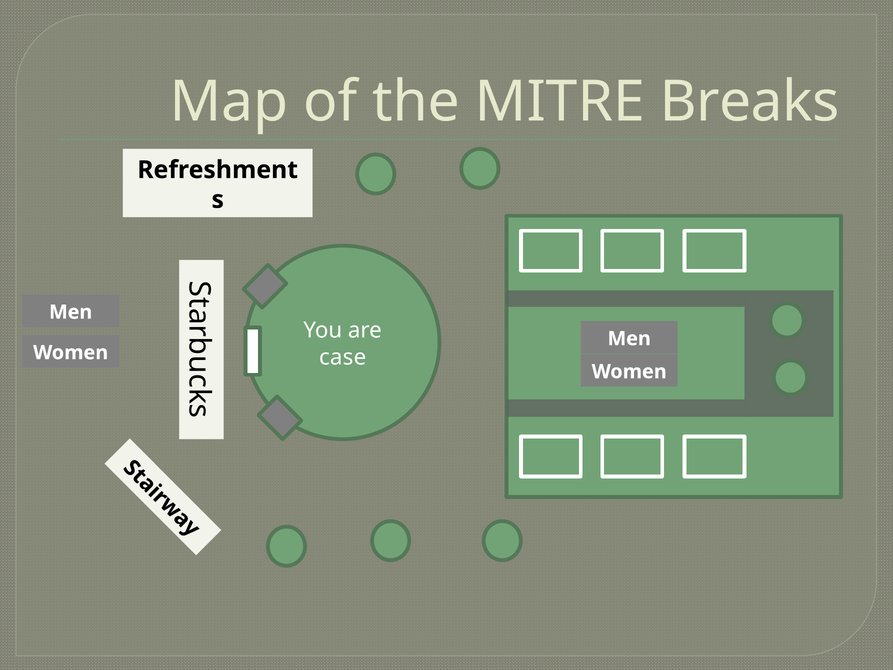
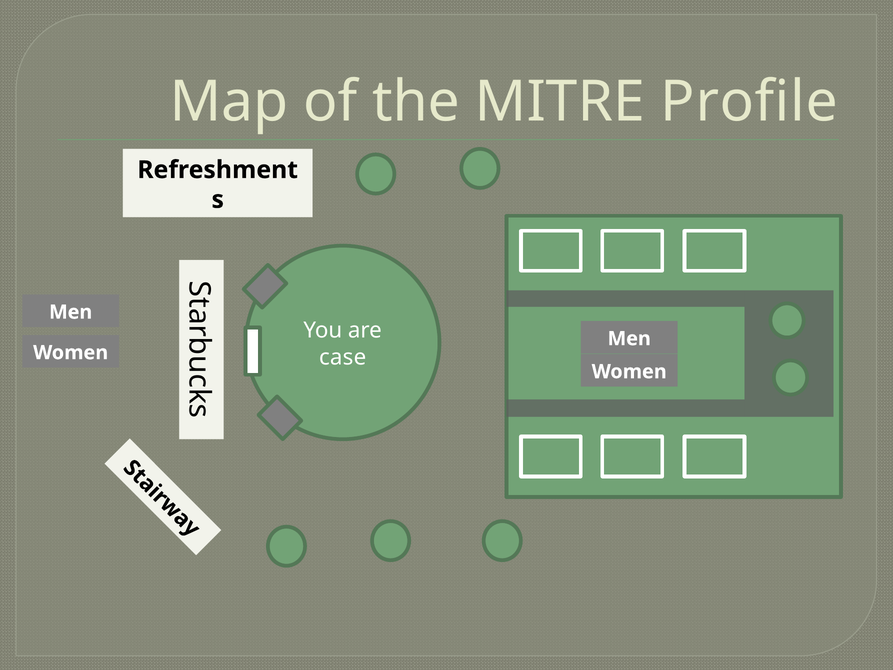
Breaks: Breaks -> Profile
